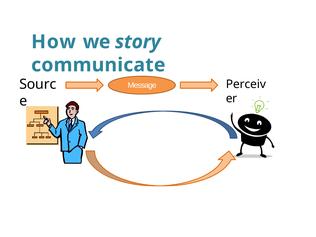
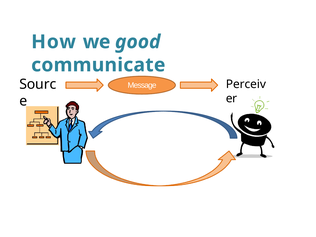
story: story -> good
